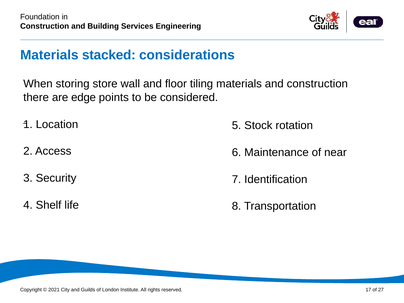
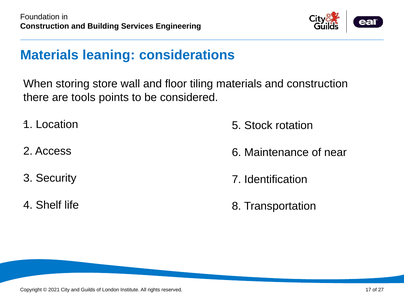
stacked: stacked -> leaning
edge: edge -> tools
